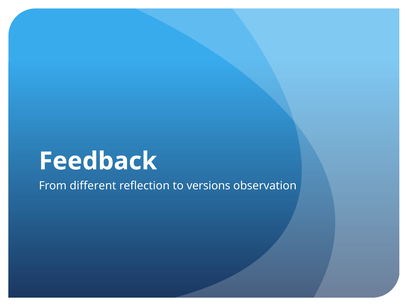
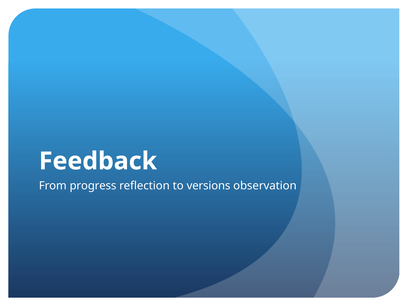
different: different -> progress
